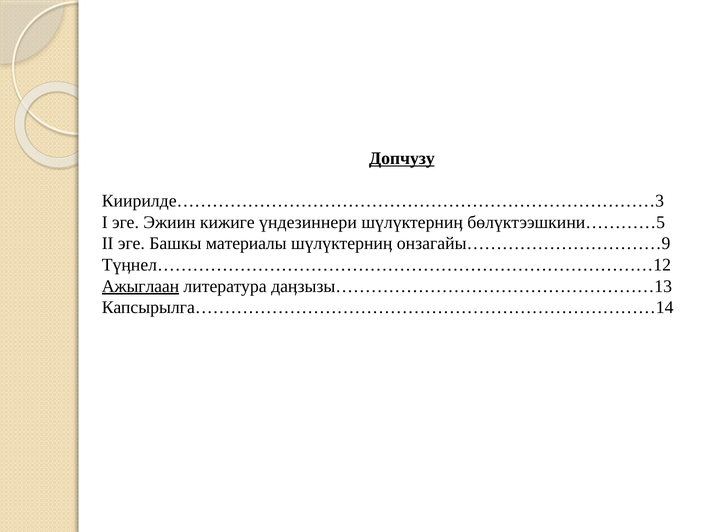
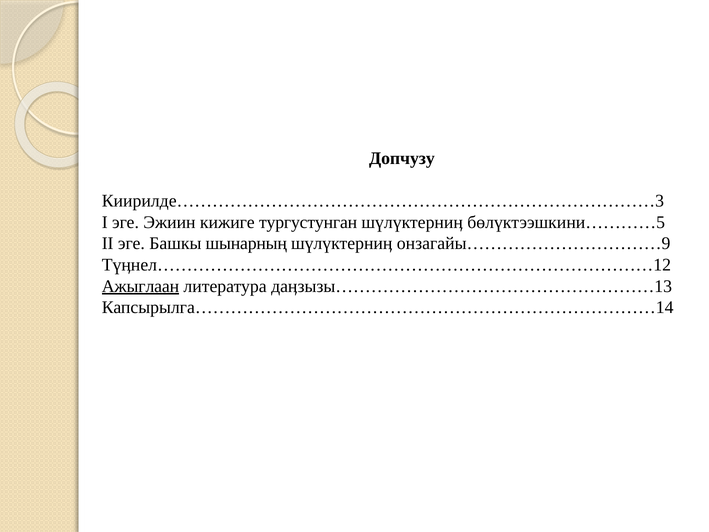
Допчузу underline: present -> none
үндезиннери: үндезиннери -> тургустунган
материалы: материалы -> шынарның
